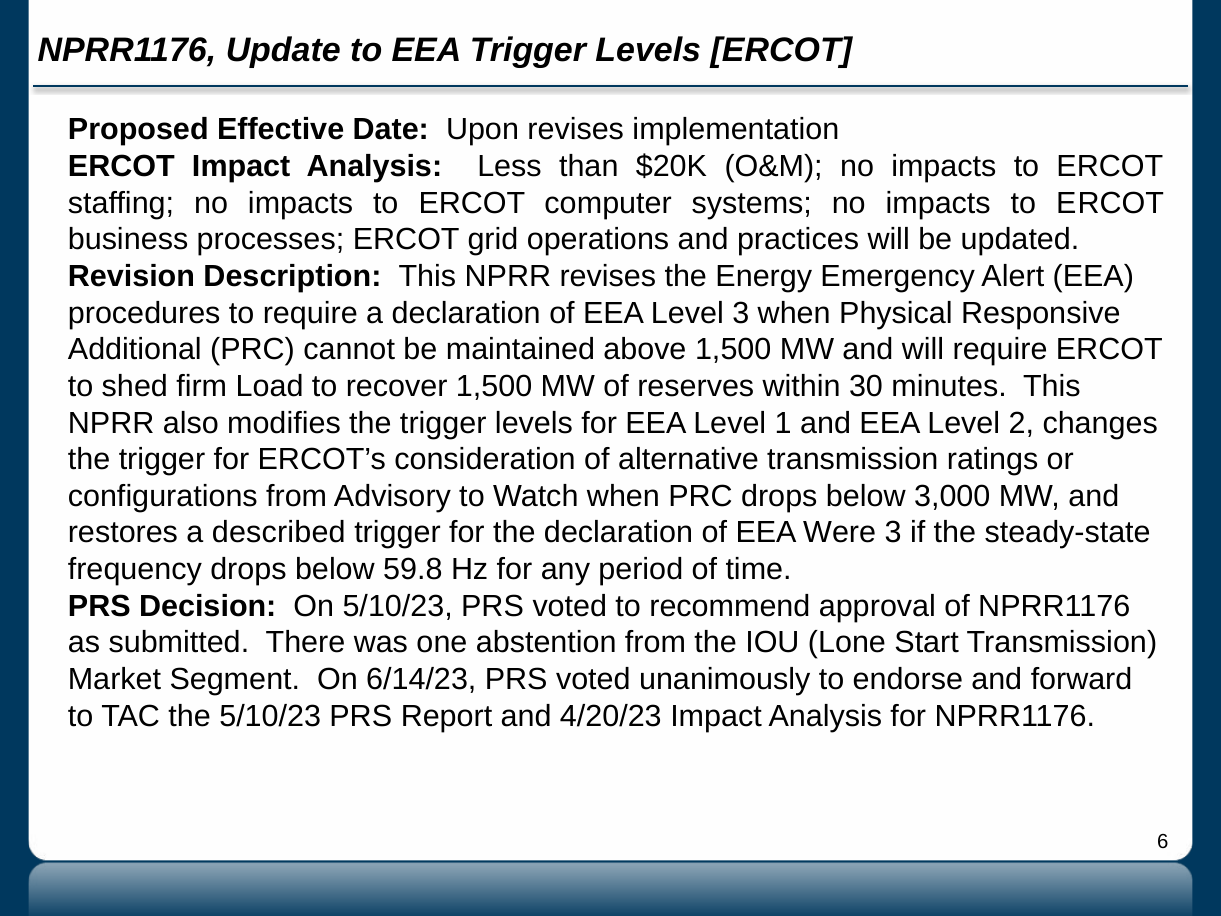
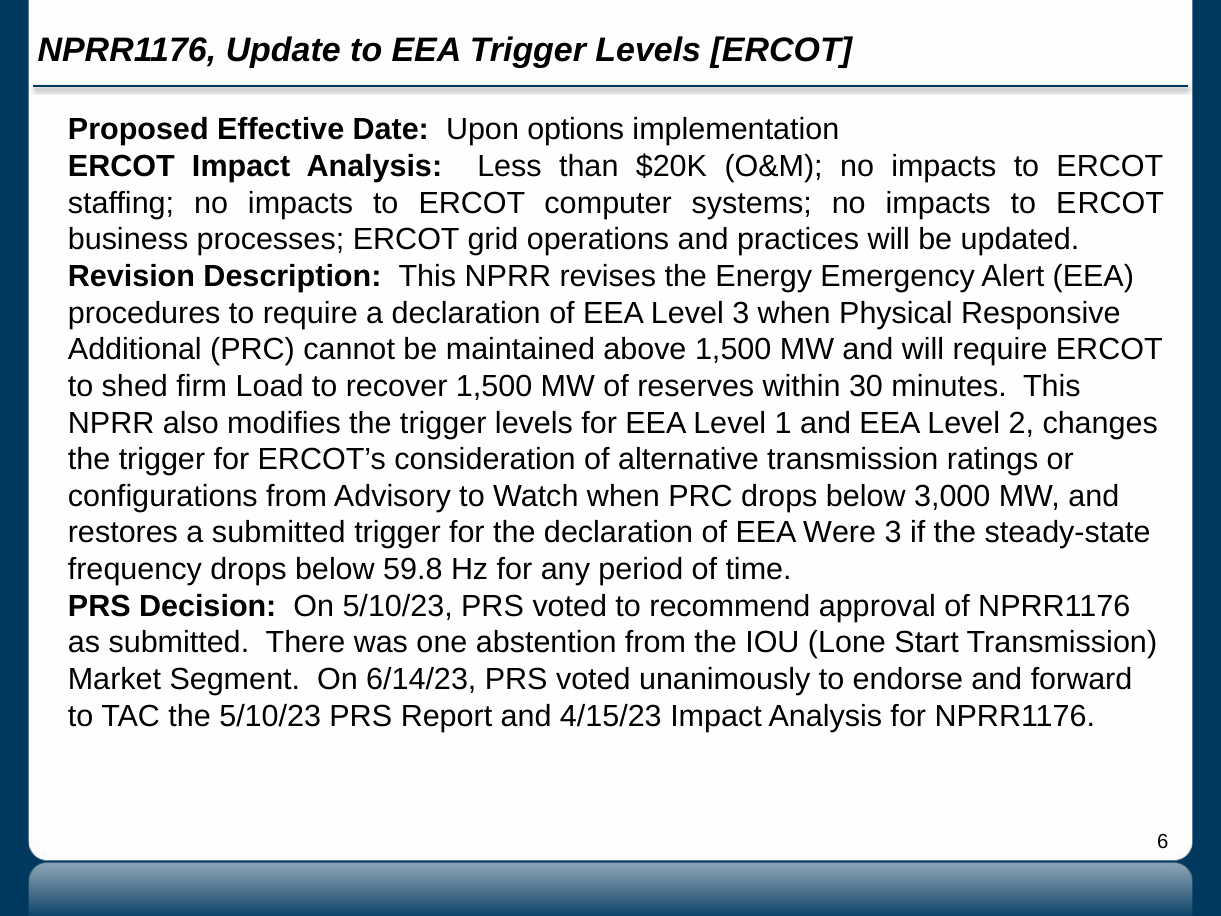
Upon revises: revises -> options
a described: described -> submitted
4/20/23: 4/20/23 -> 4/15/23
